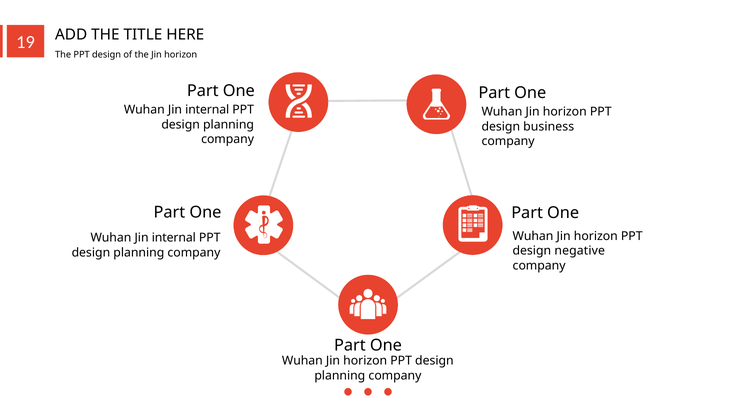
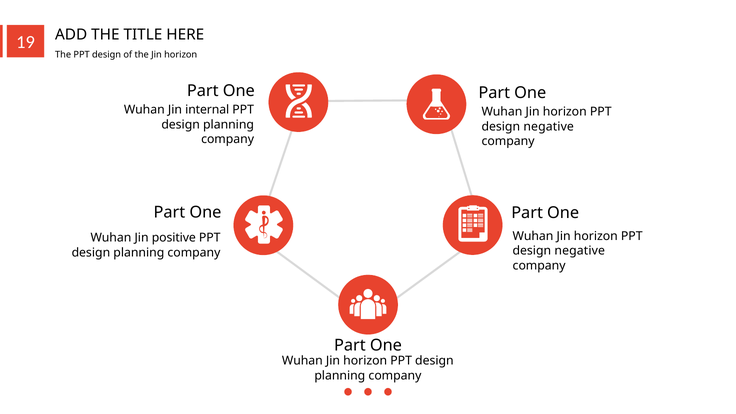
business at (549, 126): business -> negative
internal at (174, 238): internal -> positive
